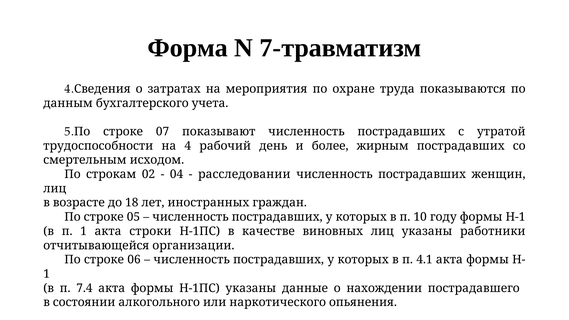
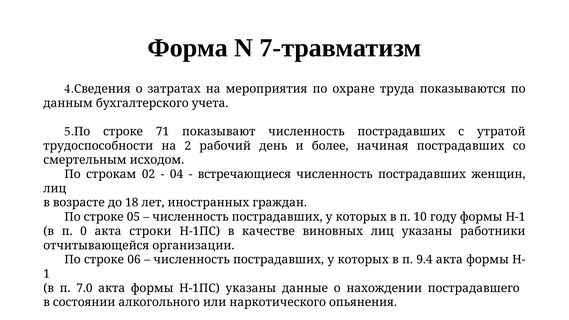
07: 07 -> 71
4: 4 -> 2
жирным: жирным -> начиная
расследовании: расследовании -> встречающиеся
п 1: 1 -> 0
4.1: 4.1 -> 9.4
7.4: 7.4 -> 7.0
